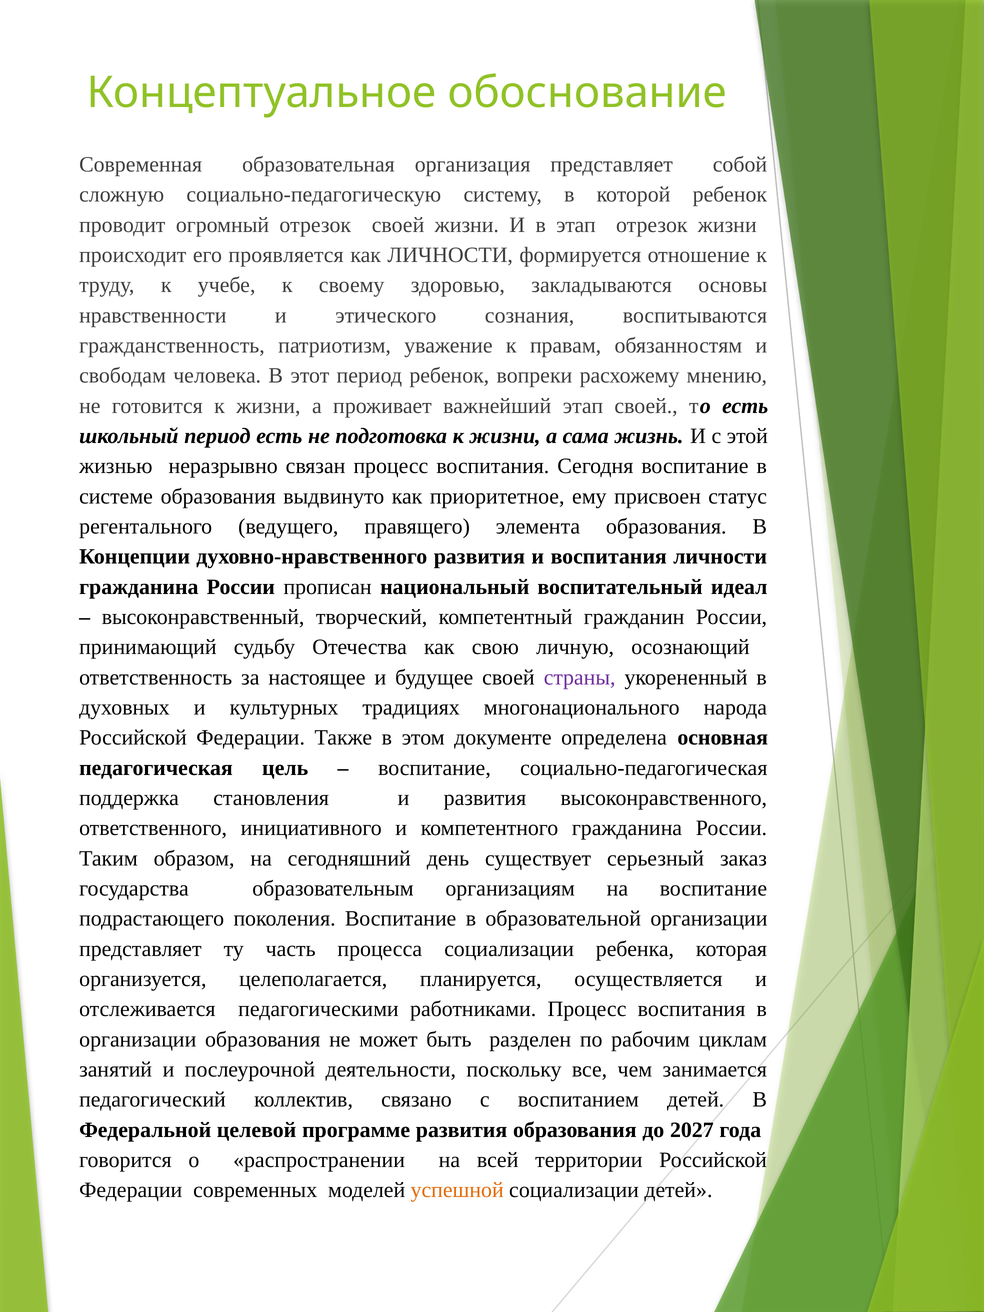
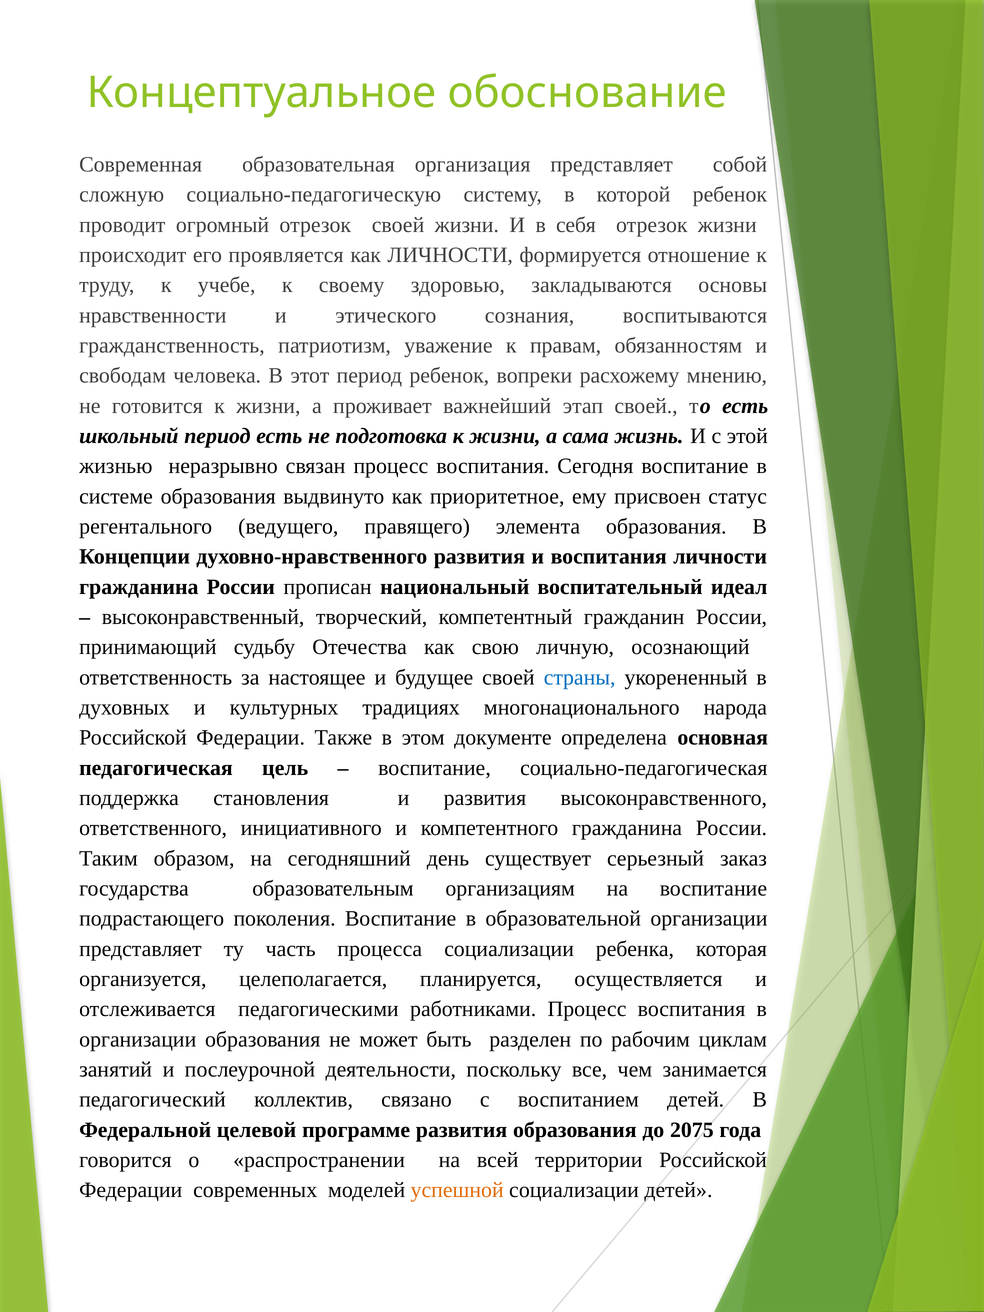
в этап: этап -> себя
страны colour: purple -> blue
2027: 2027 -> 2075
